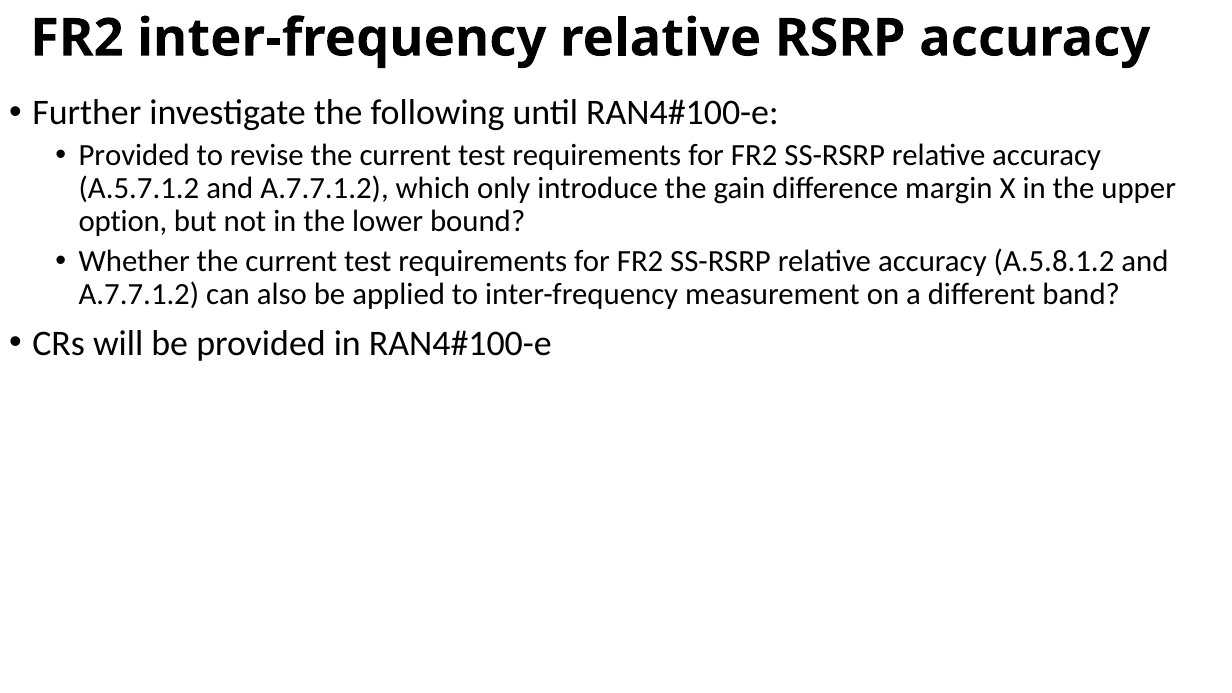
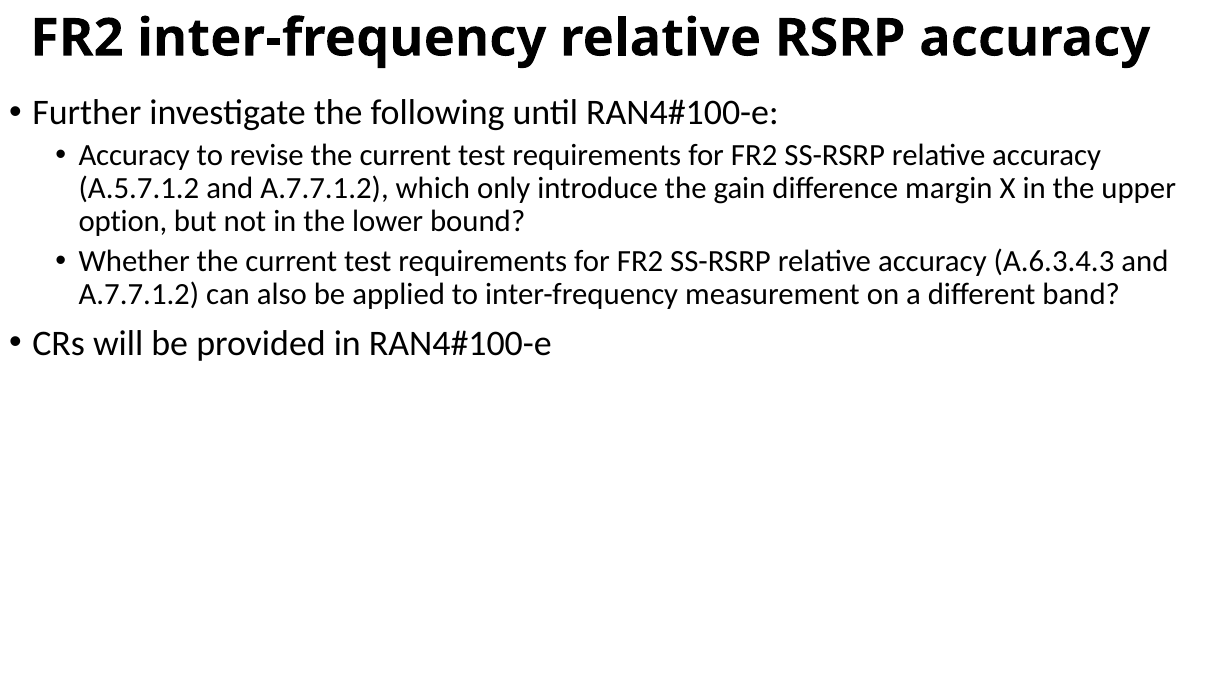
Provided at (134, 155): Provided -> Accuracy
A.5.8.1.2: A.5.8.1.2 -> A.6.3.4.3
